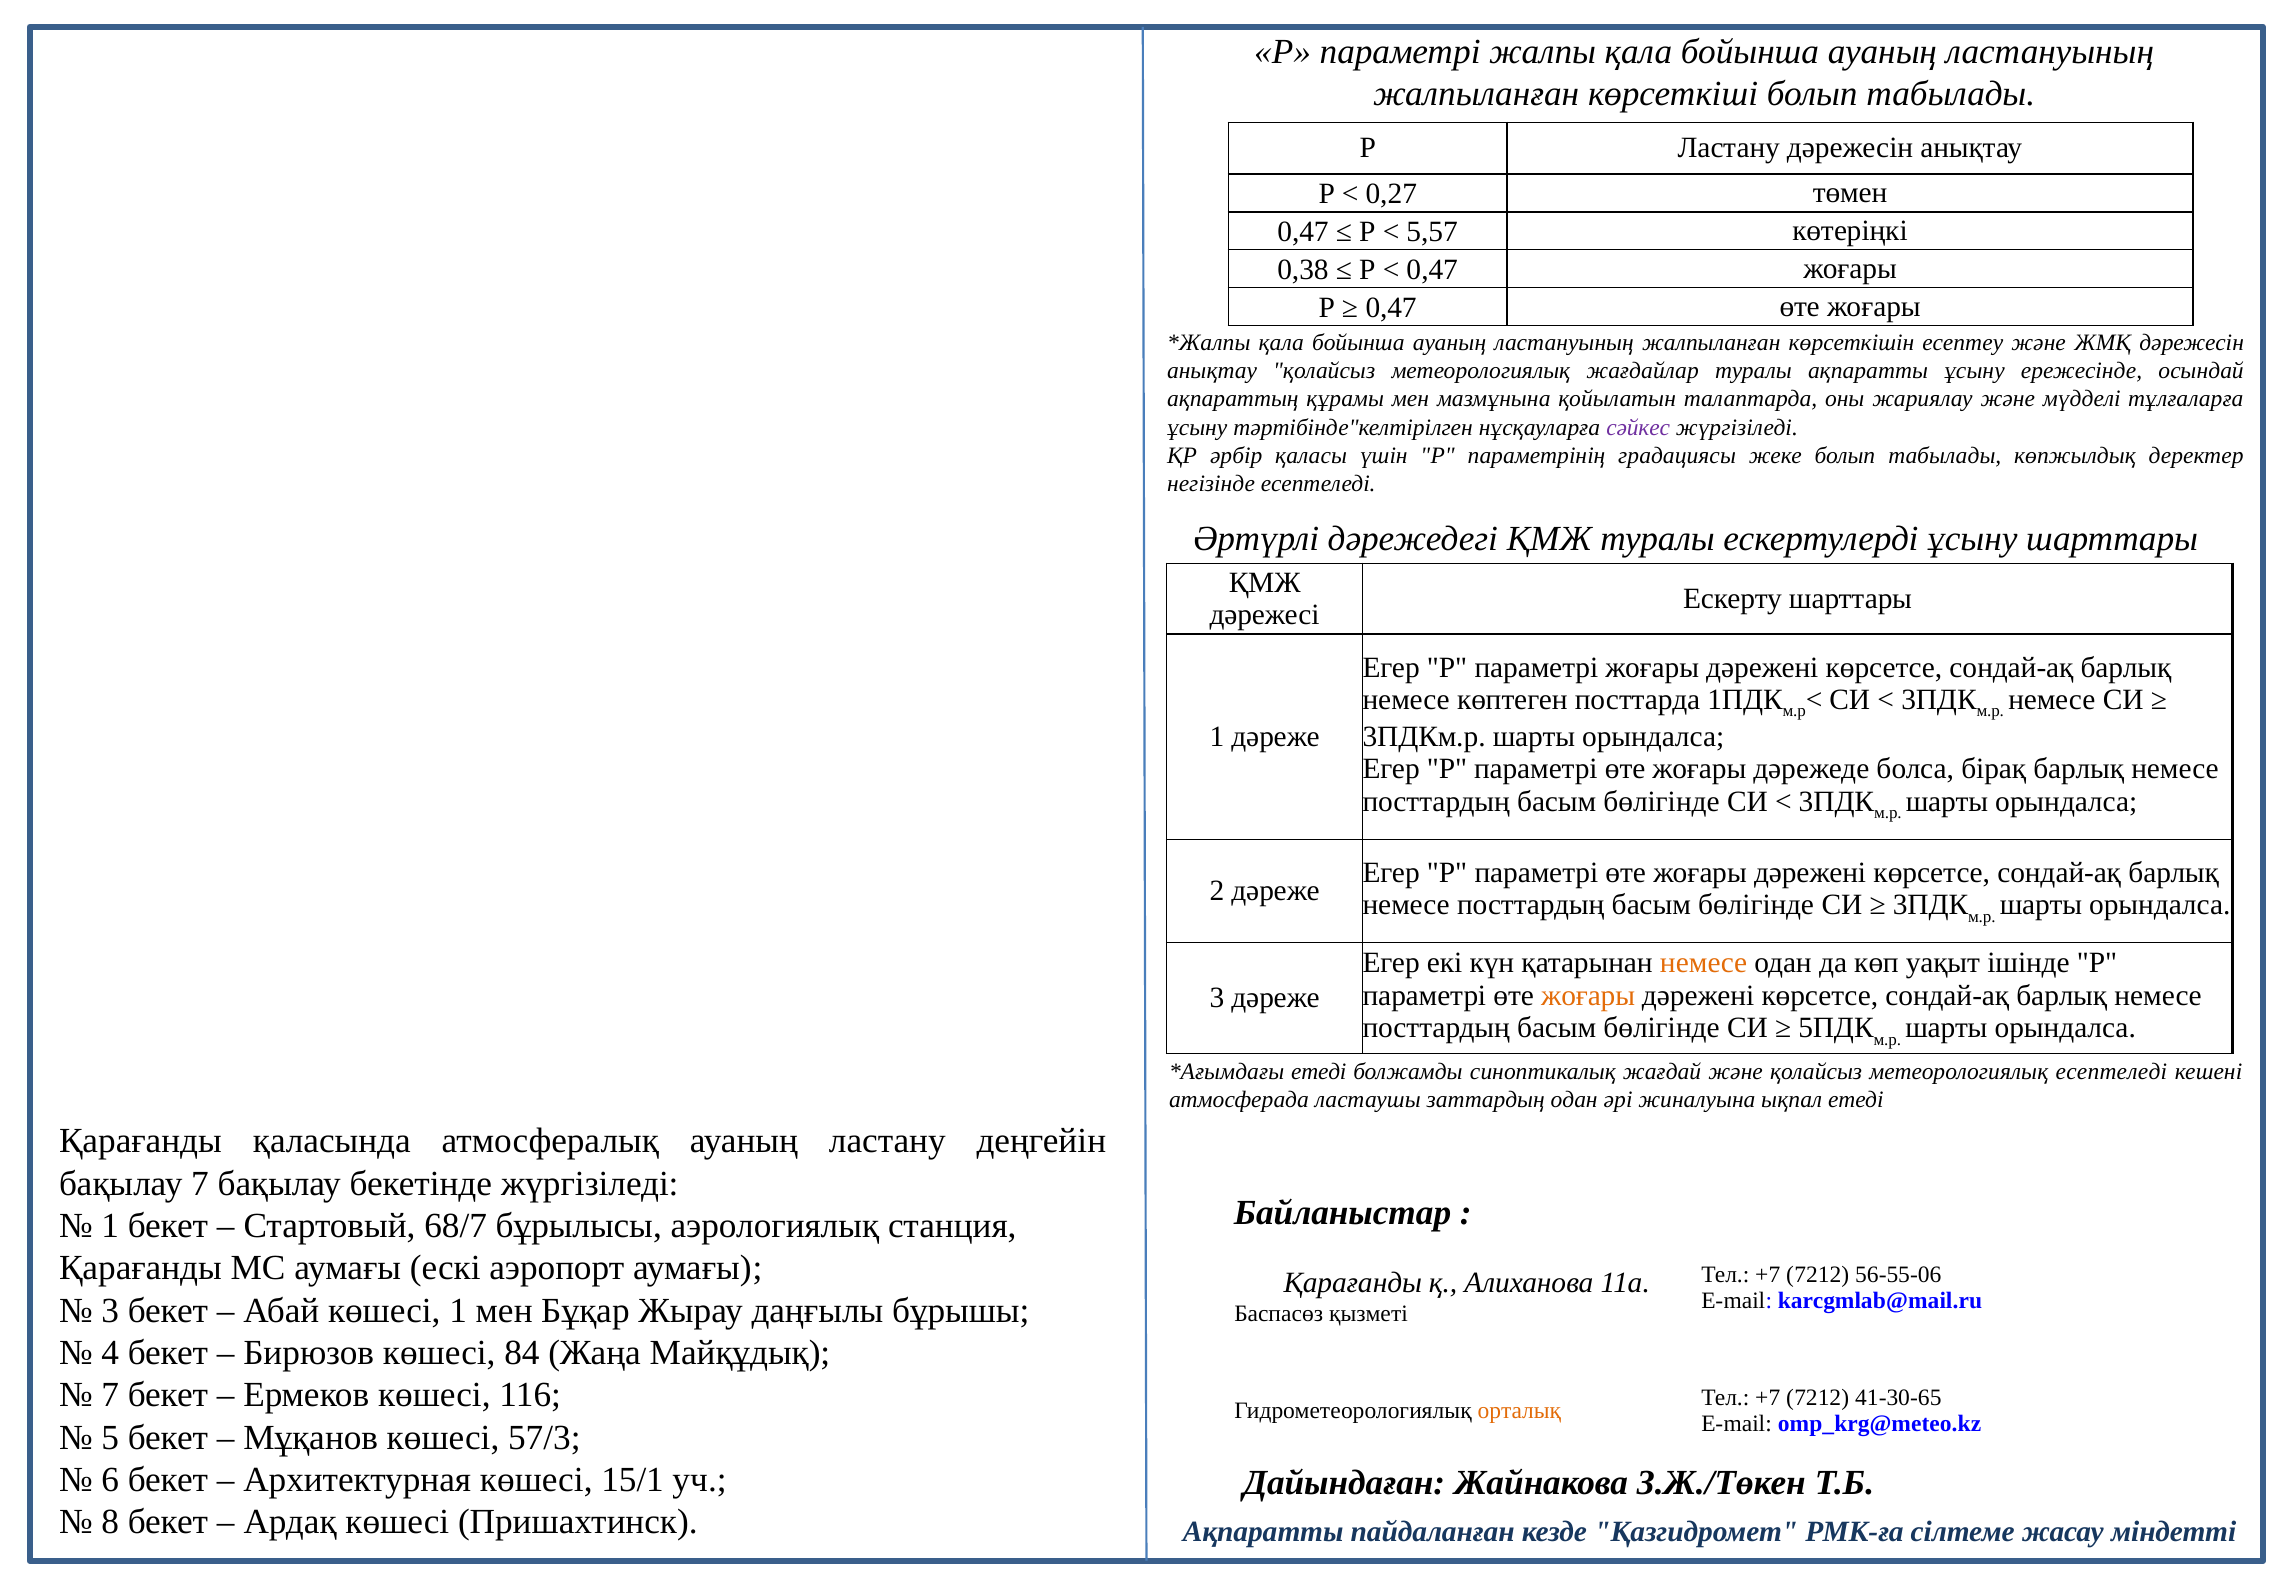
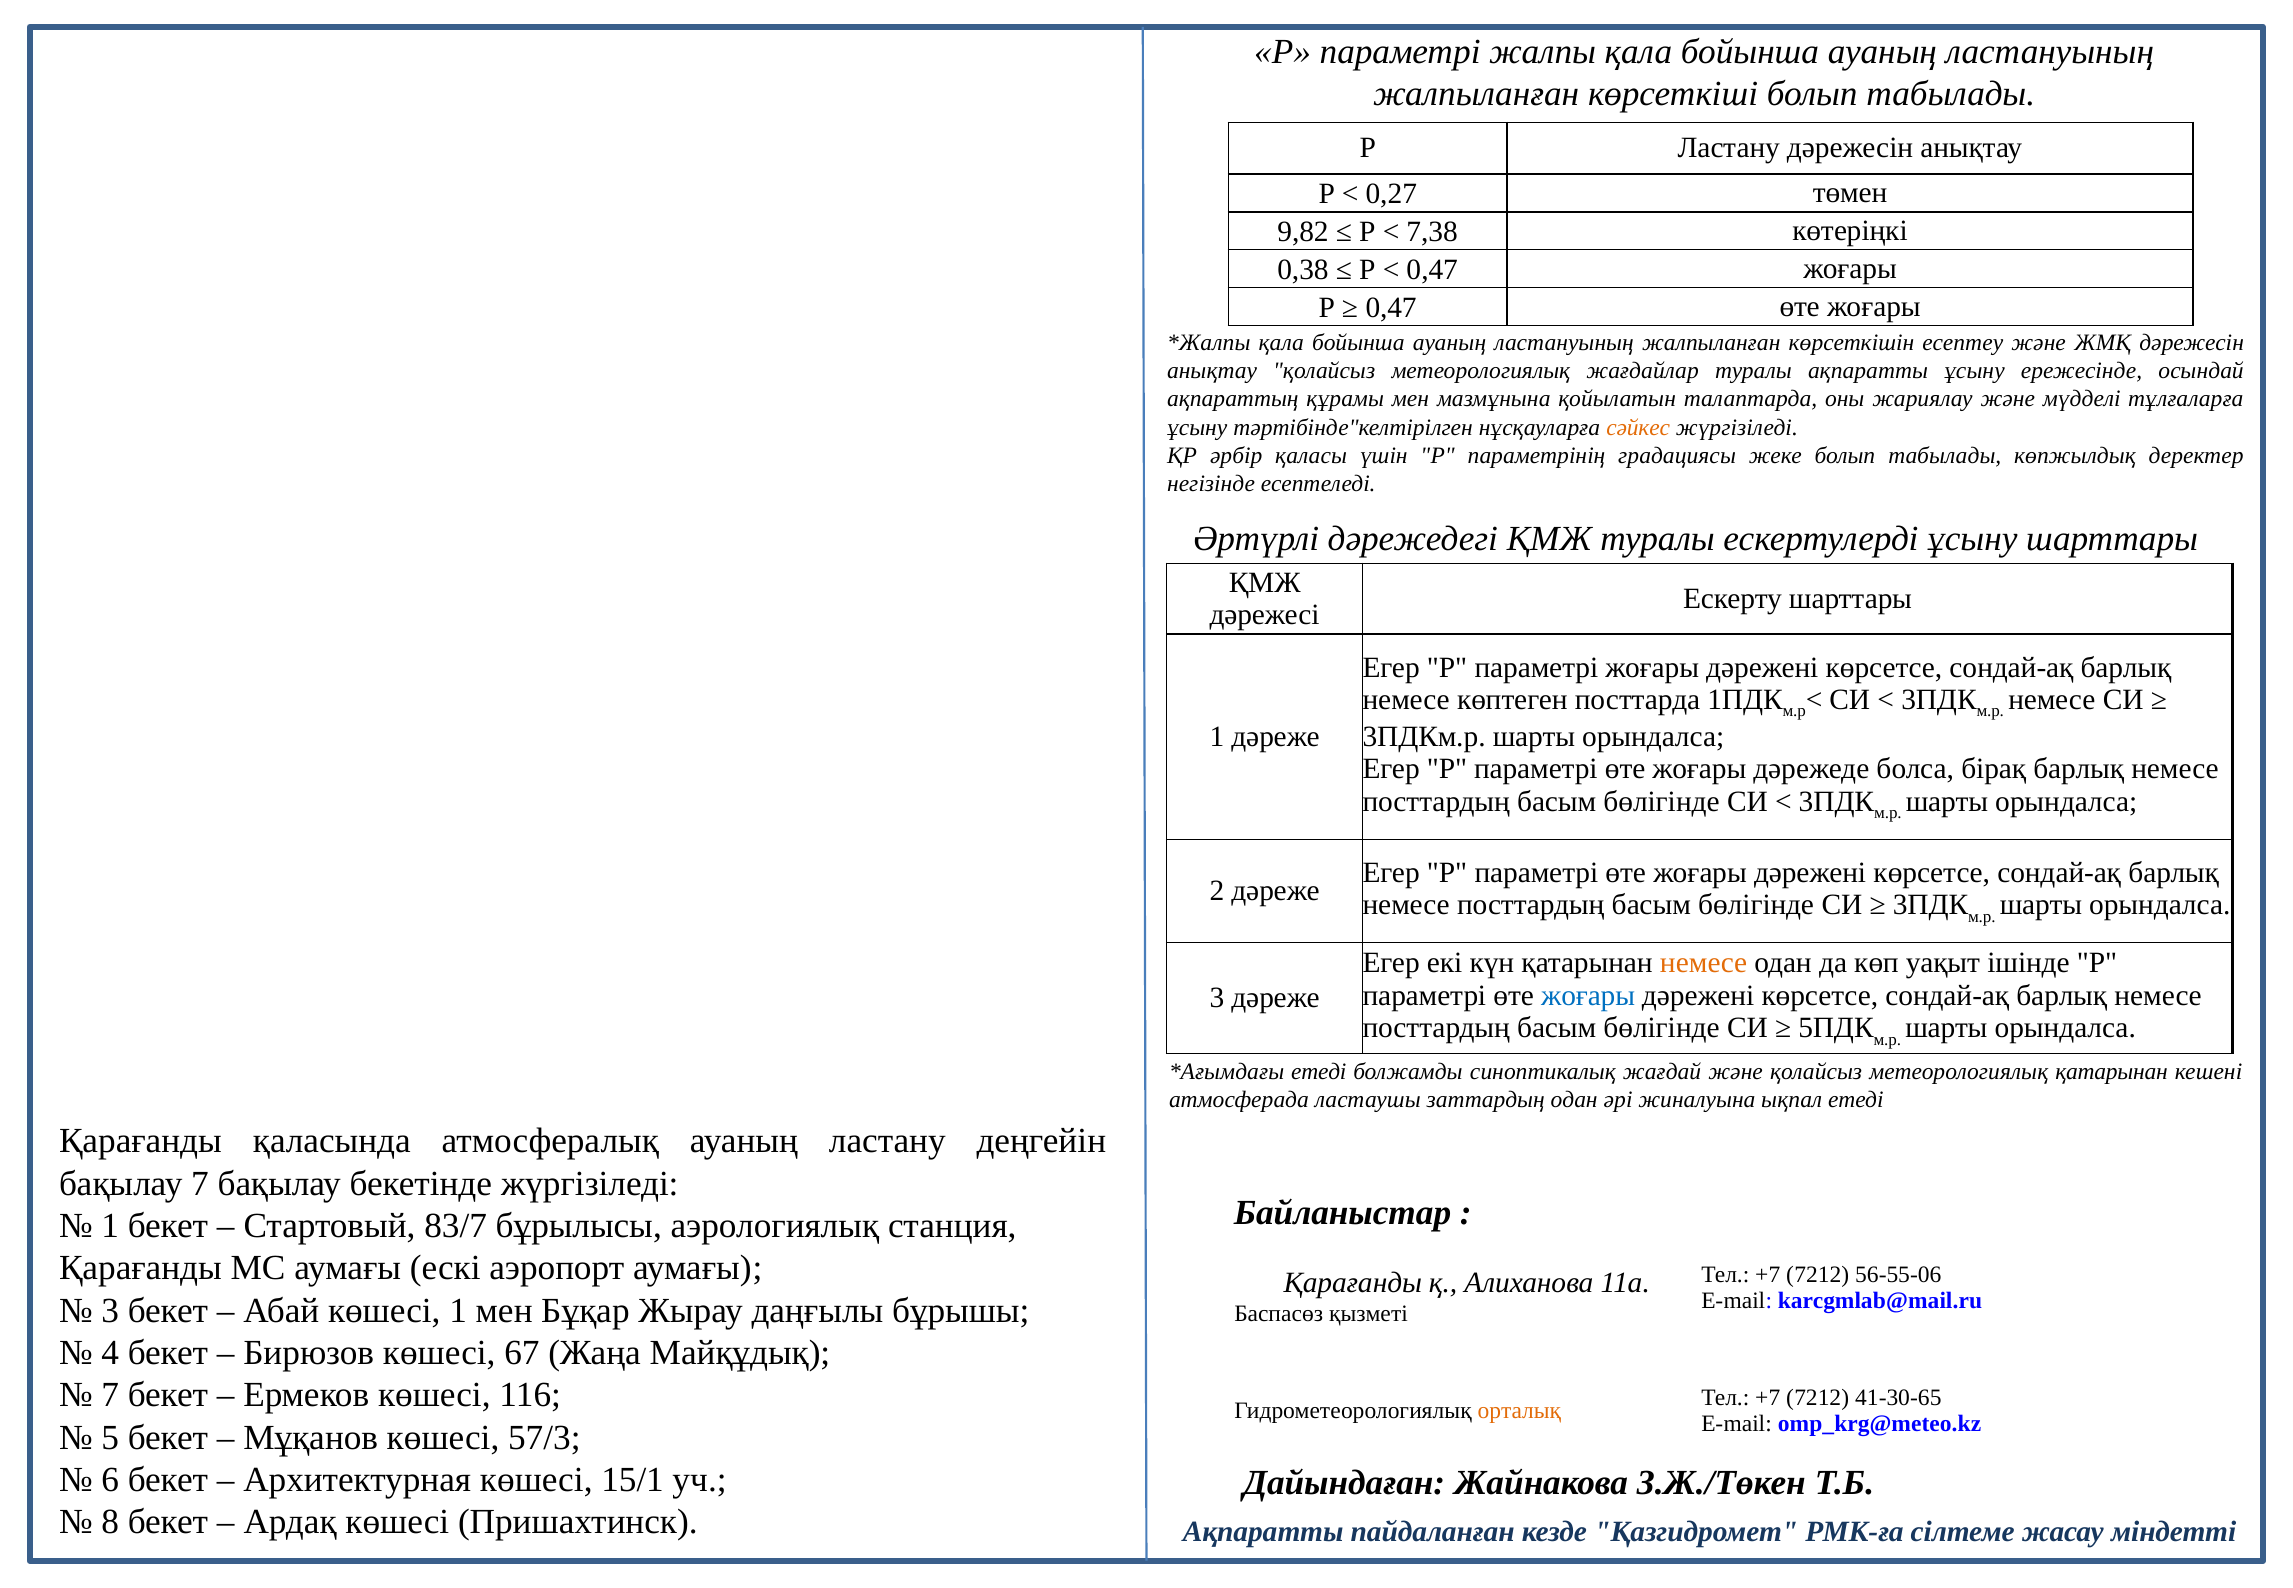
0,47 at (1303, 232): 0,47 -> 9,82
5,57: 5,57 -> 7,38
сәйкес colour: purple -> orange
жоғары at (1588, 995) colour: orange -> blue
метеорологиялық есептеледі: есептеледі -> қатарынан
68/7: 68/7 -> 83/7
84: 84 -> 67
